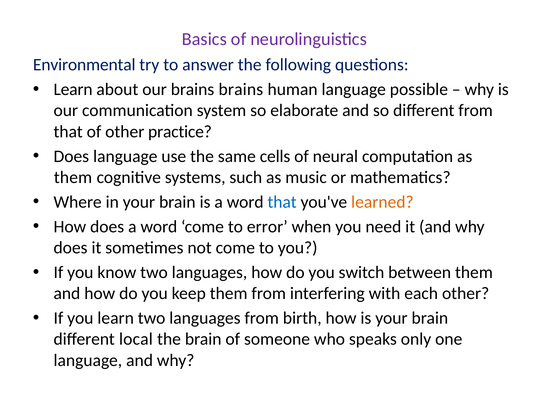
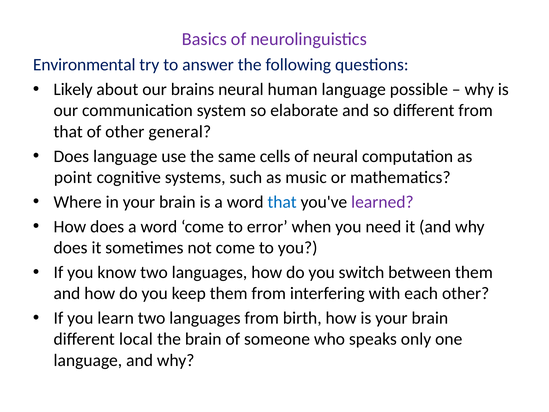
Learn at (73, 89): Learn -> Likely
brains brains: brains -> neural
practice: practice -> general
them at (73, 177): them -> point
learned colour: orange -> purple
